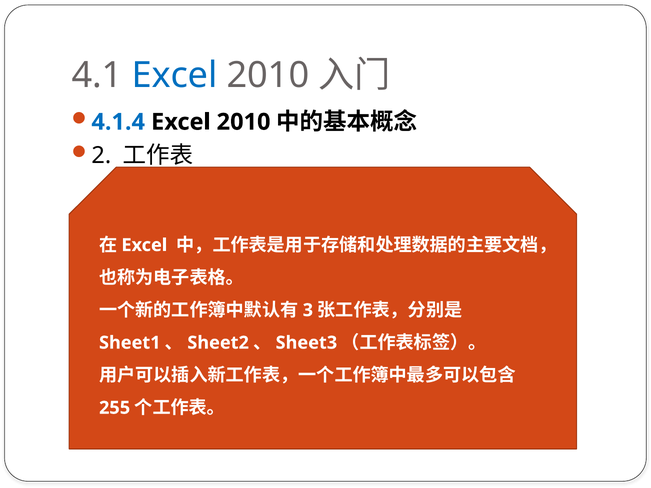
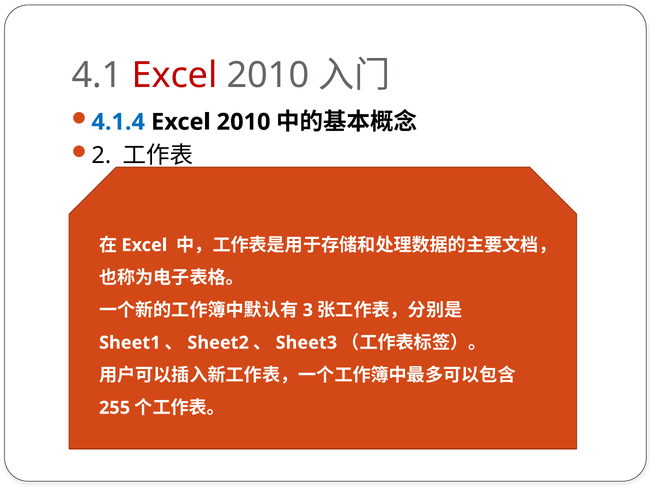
Excel at (175, 75) colour: blue -> red
